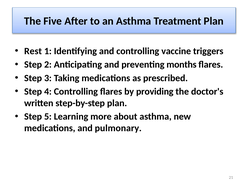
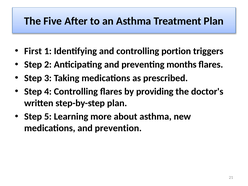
Rest: Rest -> First
vaccine: vaccine -> portion
pulmonary: pulmonary -> prevention
